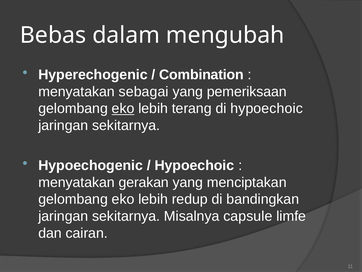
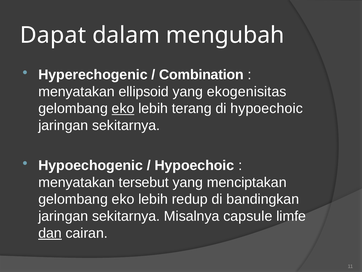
Bebas: Bebas -> Dapat
sebagai: sebagai -> ellipsoid
pemeriksaan: pemeriksaan -> ekogenisitas
gerakan: gerakan -> tersebut
dan underline: none -> present
